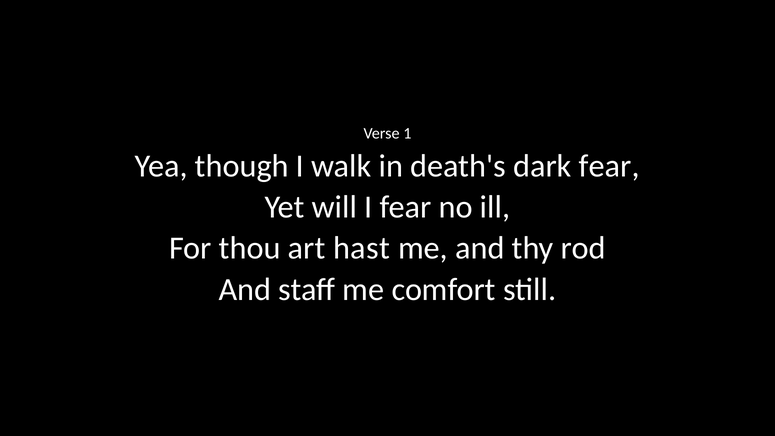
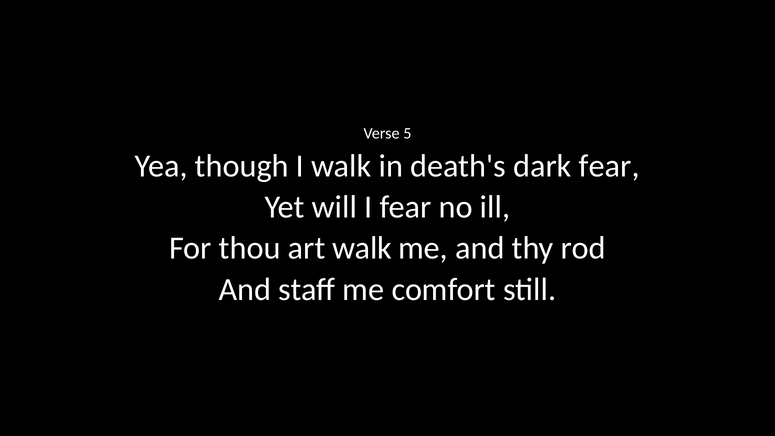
1: 1 -> 5
art hast: hast -> walk
